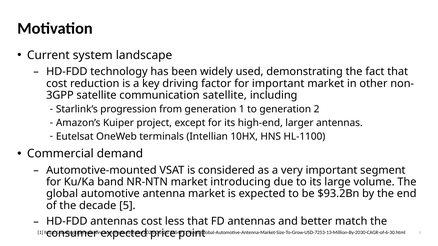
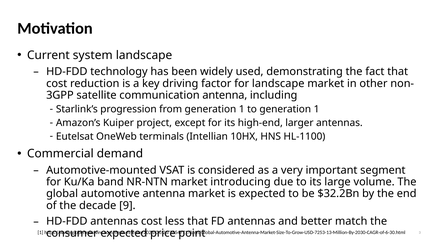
for important: important -> landscape
communication satellite: satellite -> antenna
to generation 2: 2 -> 1
$93.2Bn: $93.2Bn -> $32.2Bn
5: 5 -> 9
